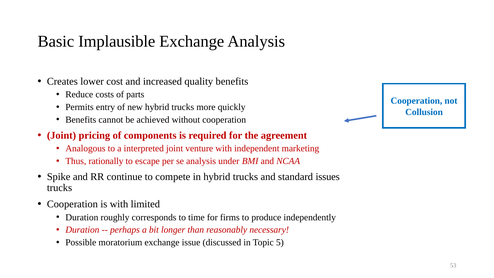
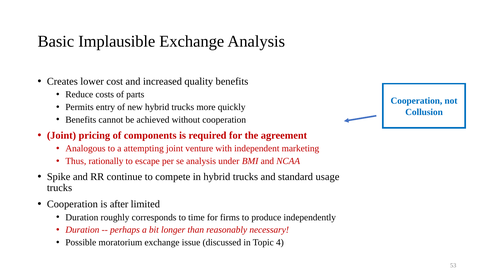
interpreted: interpreted -> attempting
issues: issues -> usage
is with: with -> after
5: 5 -> 4
